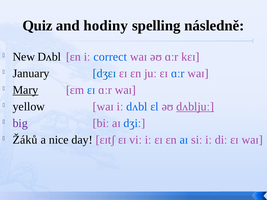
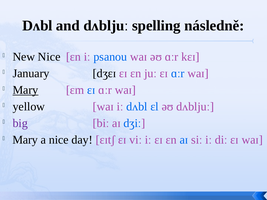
Quiz at (37, 26): Quiz -> Dʌbl
and hodiny: hodiny -> dʌbljuː
New Dʌbl: Dʌbl -> Nice
correct: correct -> psanou
dʒɛɪ colour: blue -> black
dʌbljuː at (195, 107) underline: present -> none
Žáků at (25, 140): Žáků -> Mary
